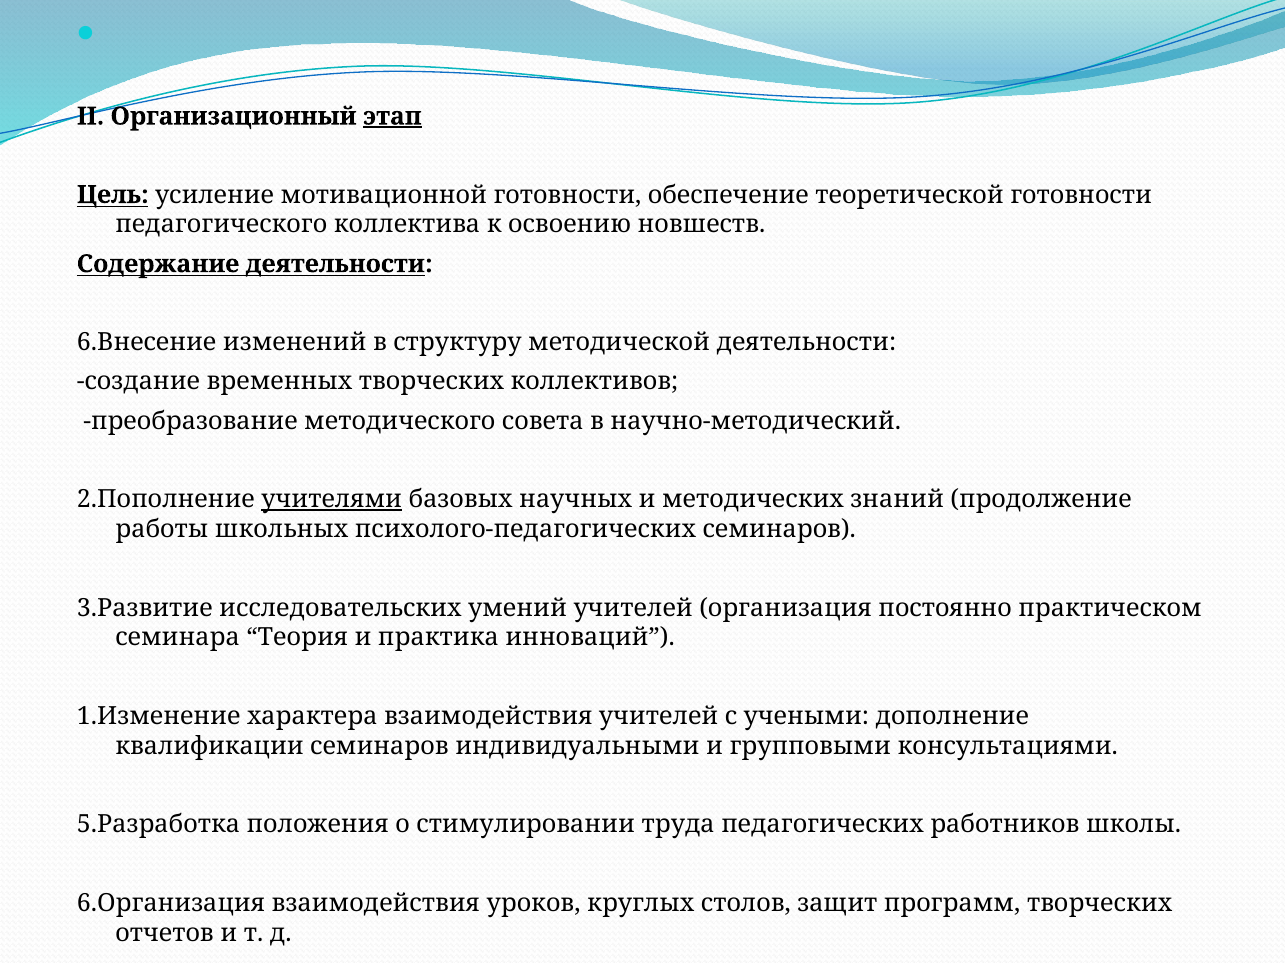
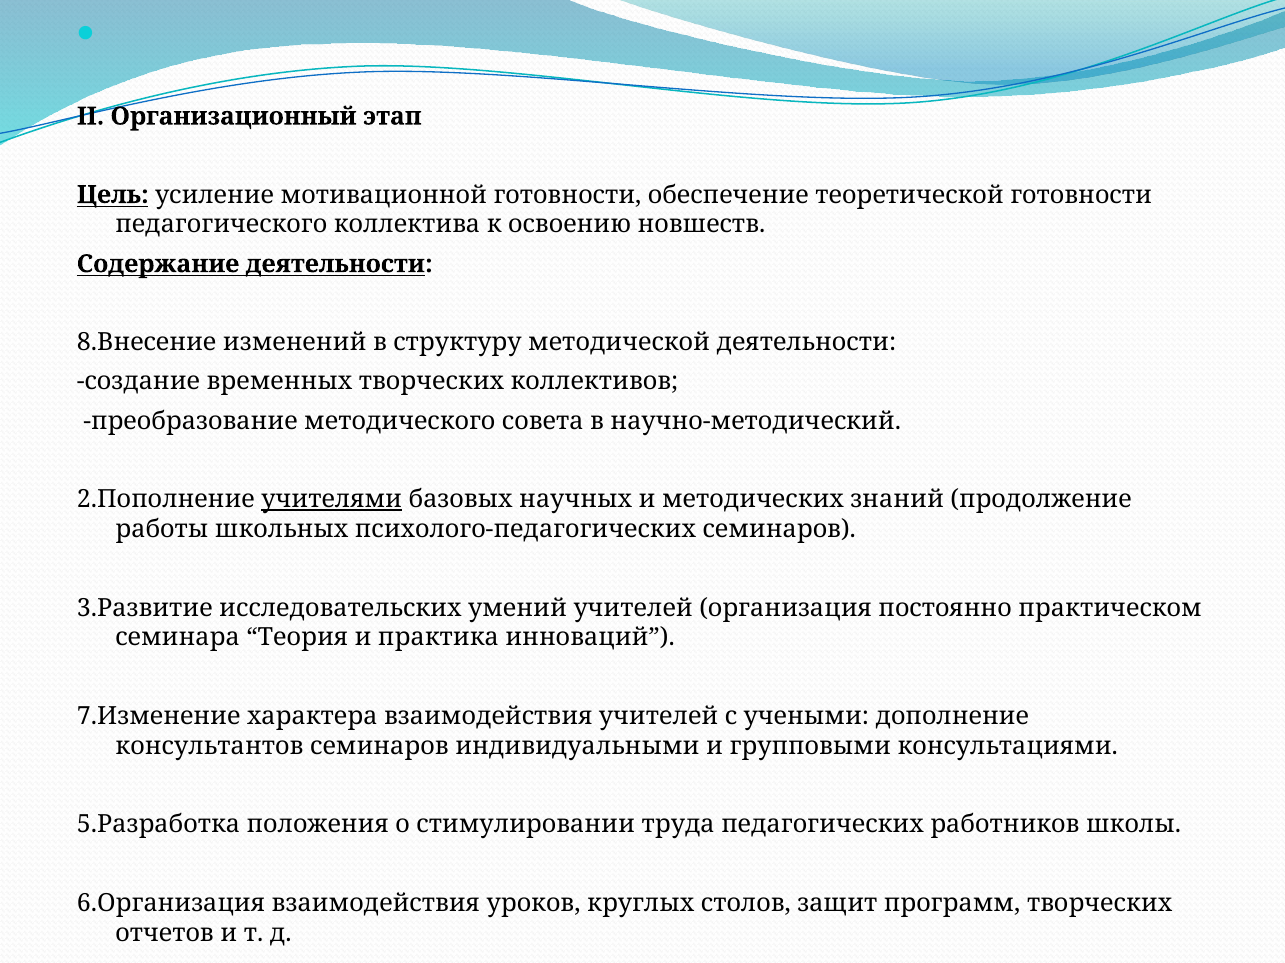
этап underline: present -> none
6.Внесение: 6.Внесение -> 8.Внесение
1.Изменение: 1.Изменение -> 7.Изменение
квалификации: квалификации -> консультантов
